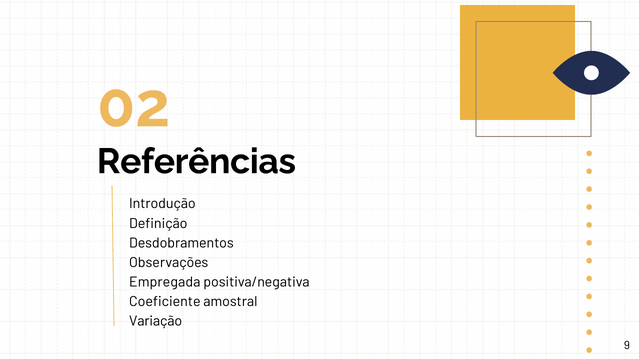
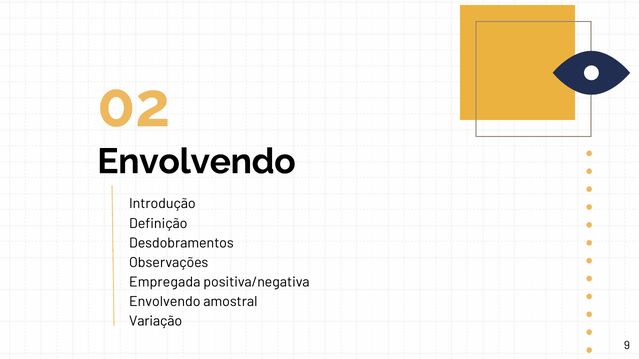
Referências at (196, 162): Referências -> Envolvendo
Coeficiente at (165, 302): Coeficiente -> Envolvendo
